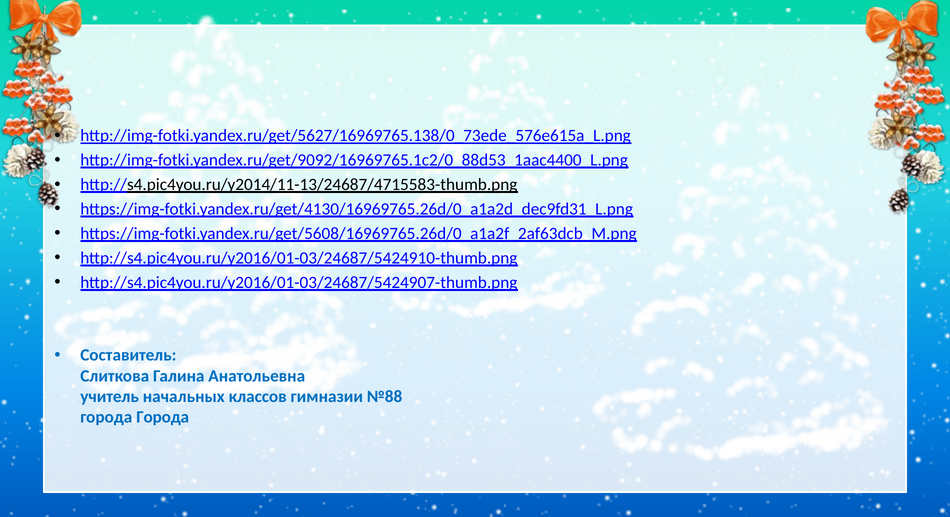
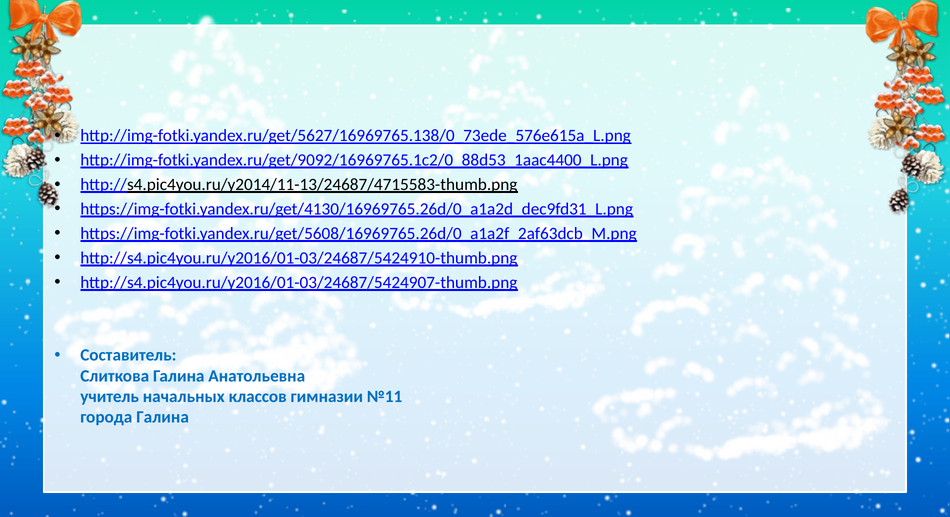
№88: №88 -> №11
города Города: Города -> Галина
